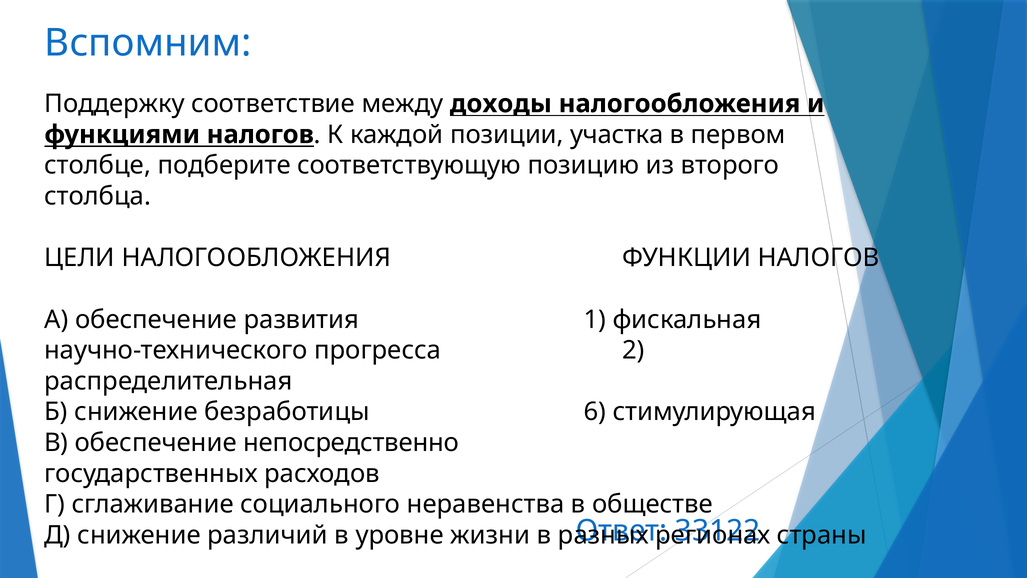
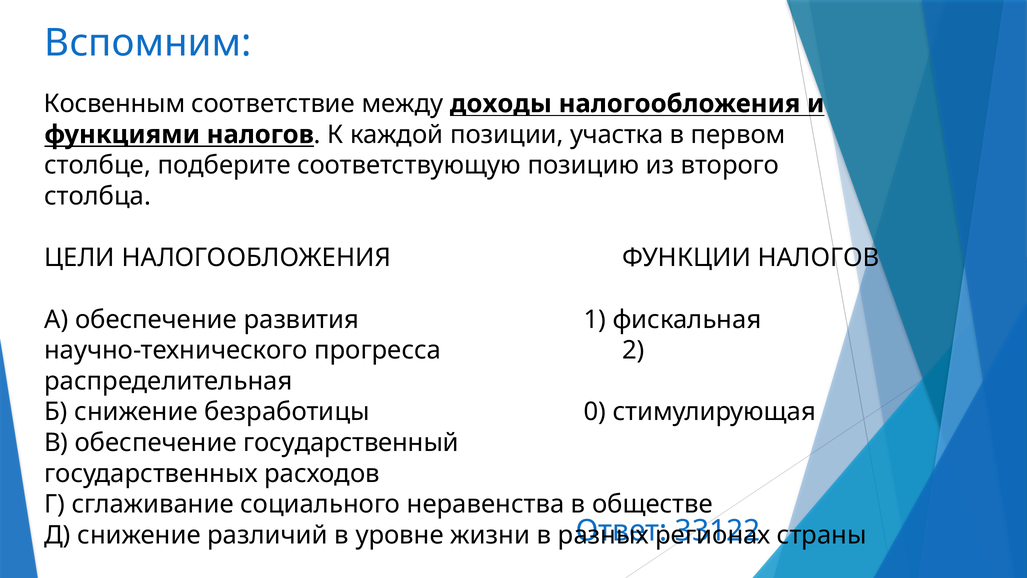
Поддержку: Поддержку -> Косвенным
6: 6 -> 0
непосредственно: непосредственно -> государственный
